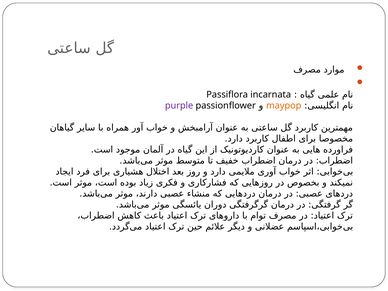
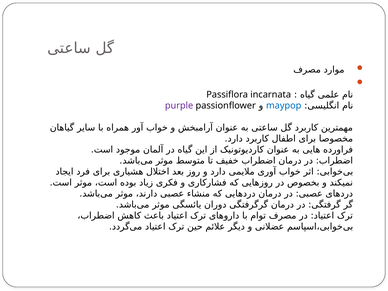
maypop colour: orange -> blue
